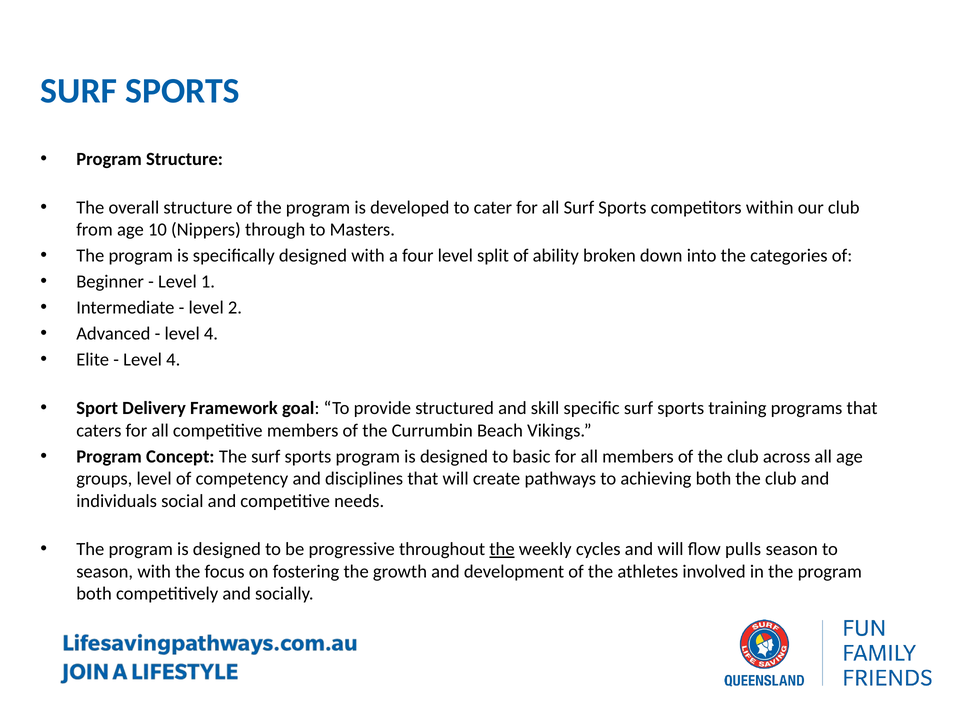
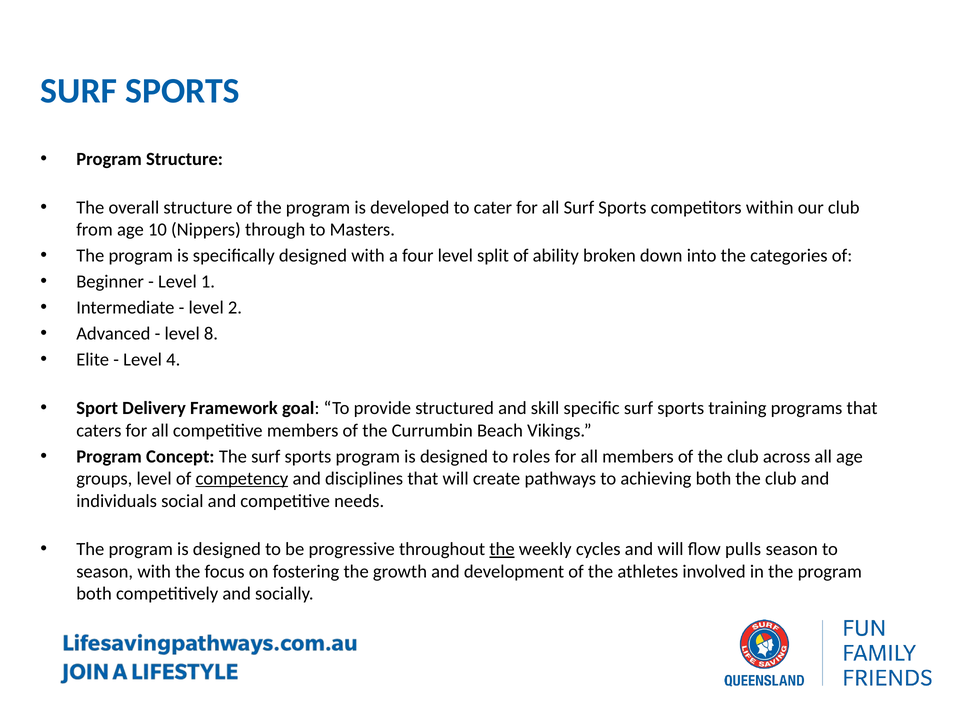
4 at (211, 334): 4 -> 8
basic: basic -> roles
competency underline: none -> present
